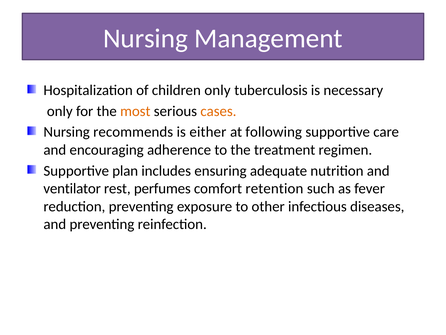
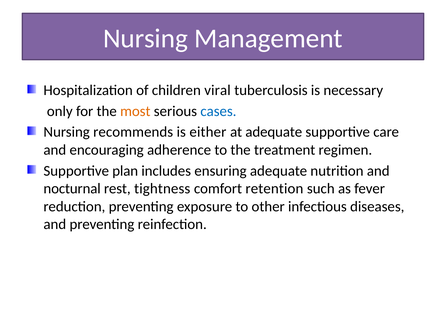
children only: only -> viral
cases colour: orange -> blue
at following: following -> adequate
ventilator: ventilator -> nocturnal
perfumes: perfumes -> tightness
